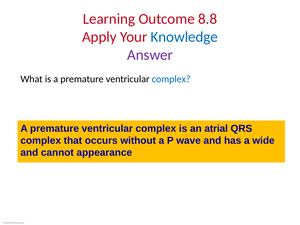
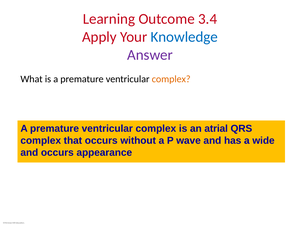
8.8: 8.8 -> 3.4
complex at (171, 79) colour: blue -> orange
and cannot: cannot -> occurs
